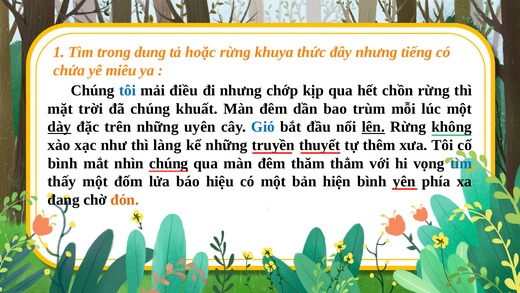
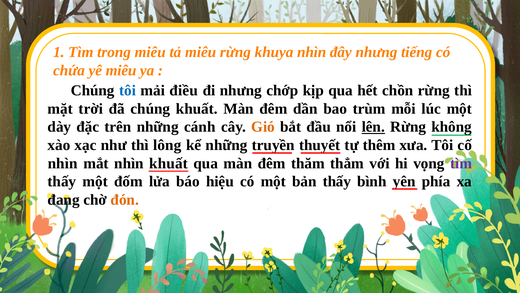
trong dung: dung -> miêu
tả hoặc: hoặc -> miêu
khuya thức: thức -> nhìn
dày underline: present -> none
uyên: uyên -> cánh
Gió colour: blue -> orange
làng: làng -> lông
bình at (63, 163): bình -> nhìn
nhìn chúng: chúng -> khuất
tìm at (461, 163) colour: blue -> purple
bản hiện: hiện -> thấy
